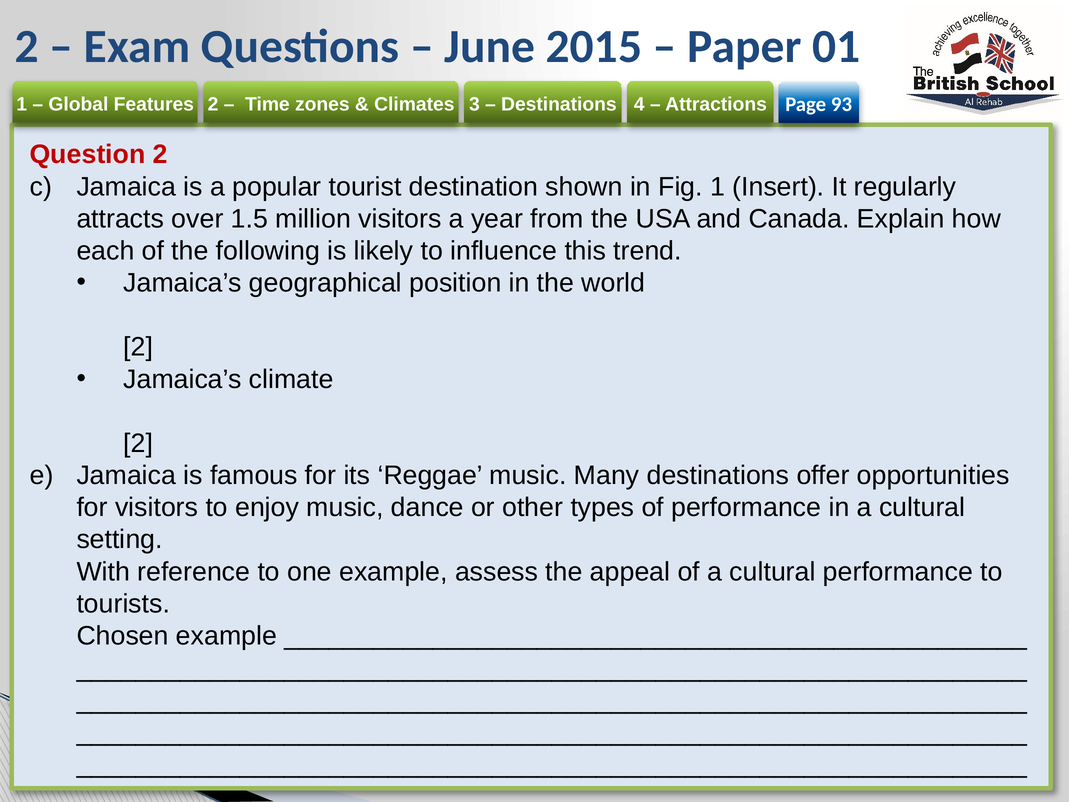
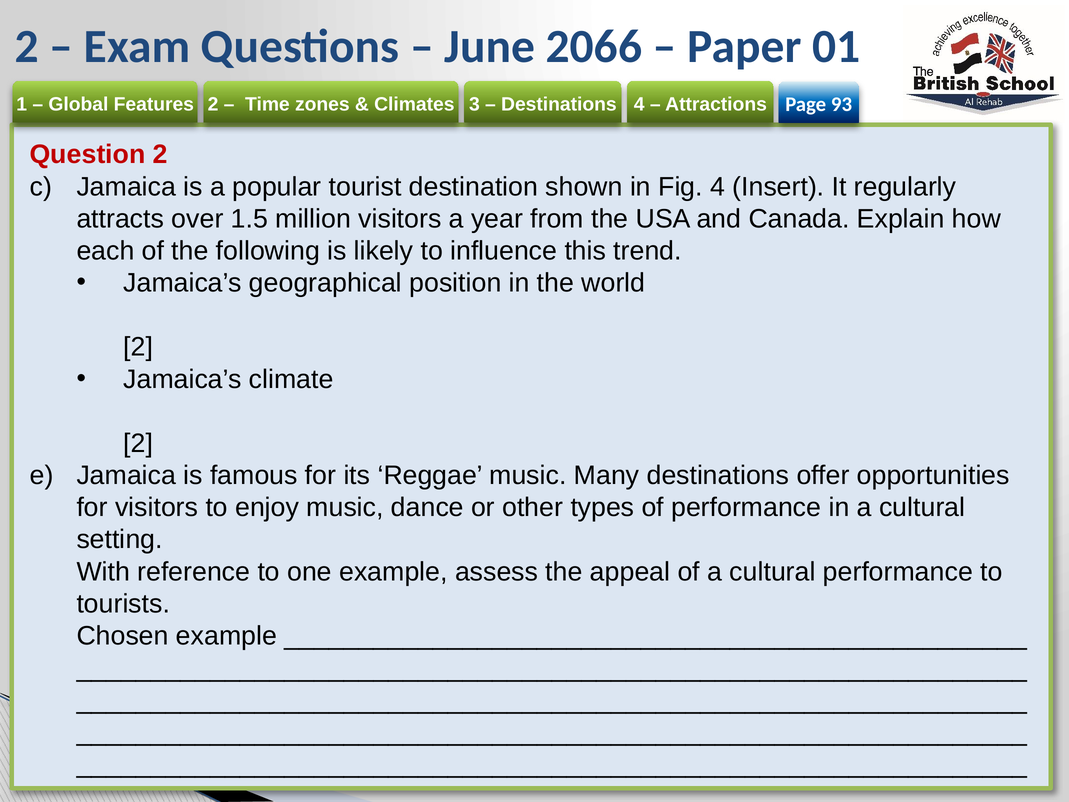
2015: 2015 -> 2066
Fig 1: 1 -> 4
